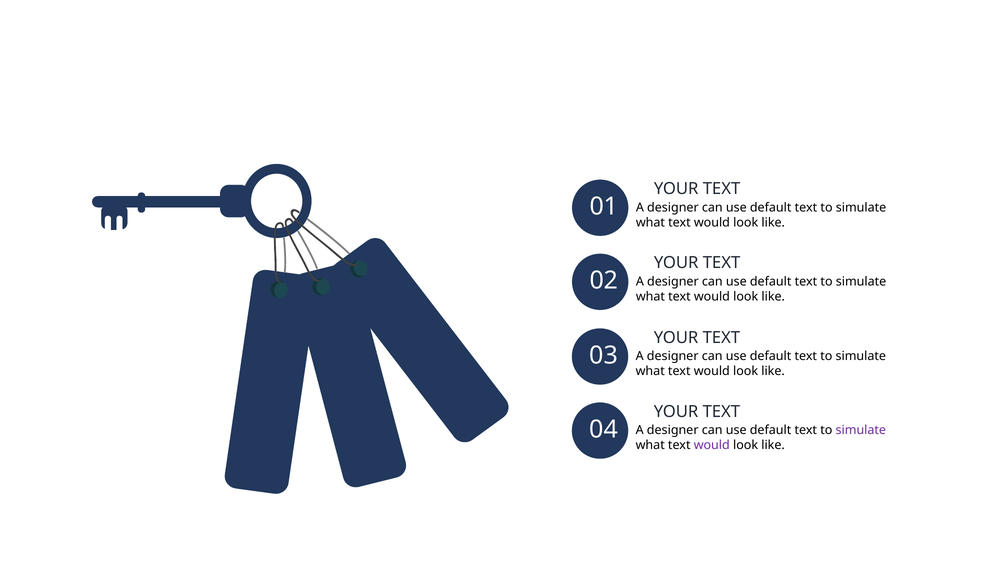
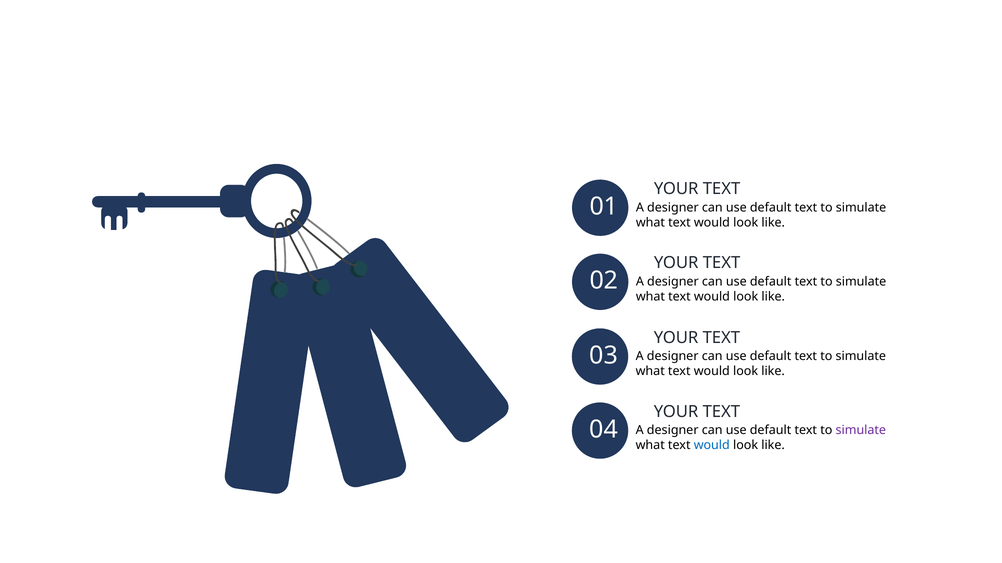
would at (712, 446) colour: purple -> blue
